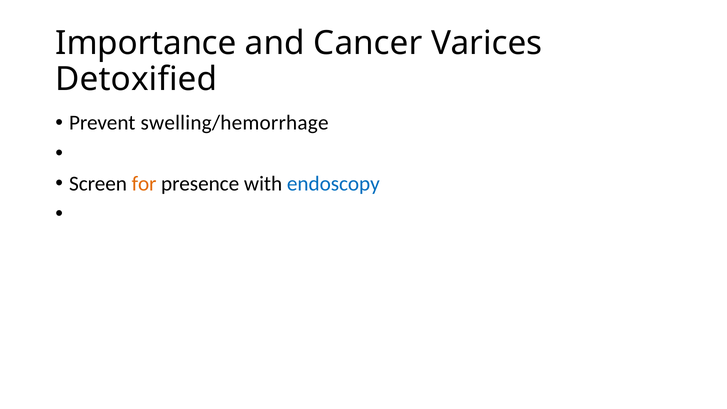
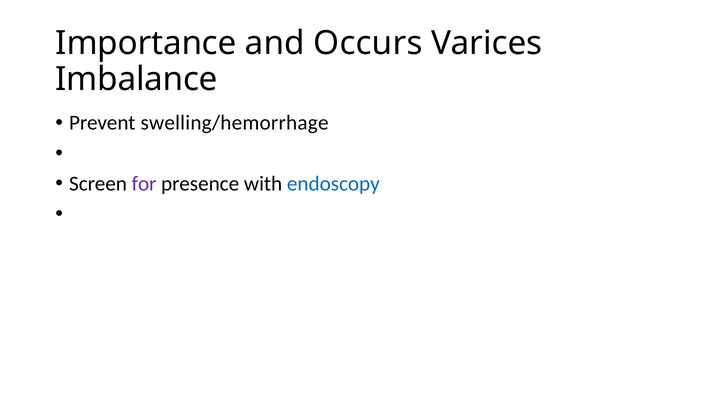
Cancer: Cancer -> Occurs
Detoxified: Detoxified -> Imbalance
for colour: orange -> purple
